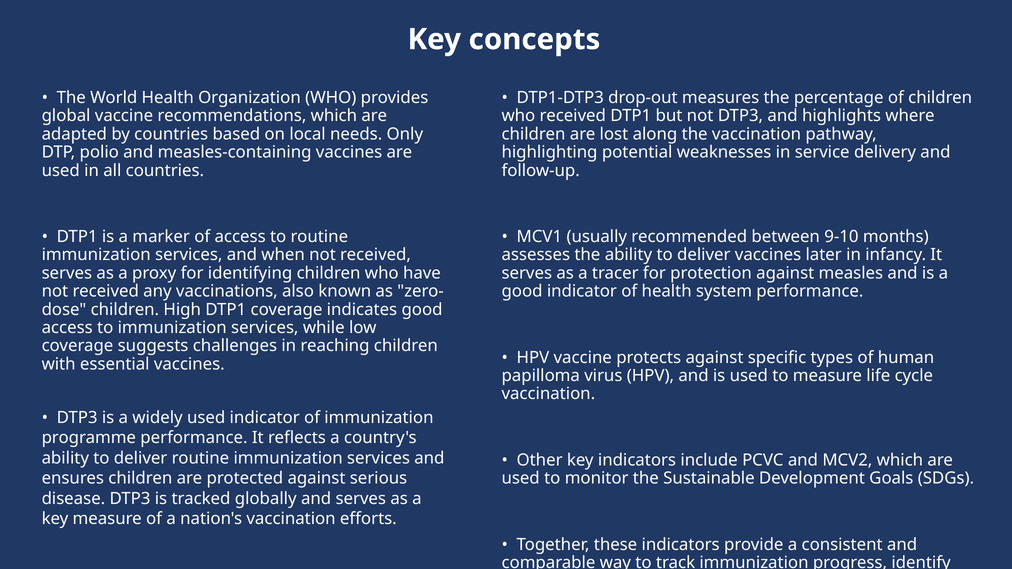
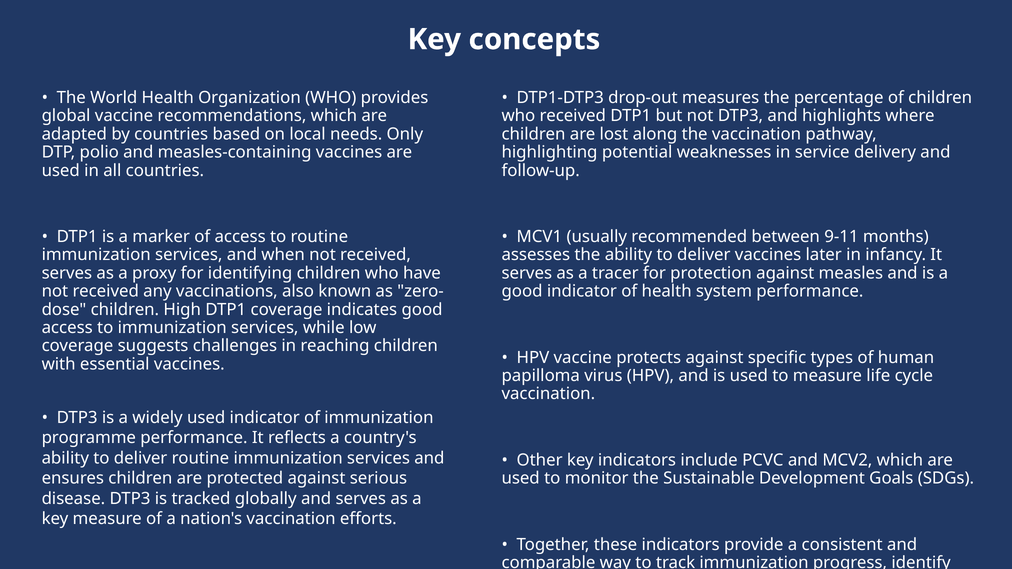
9-10: 9-10 -> 9-11
